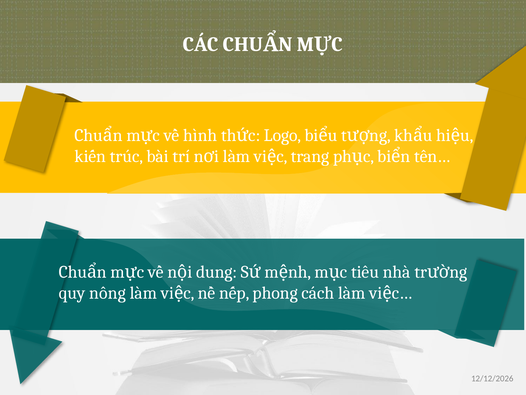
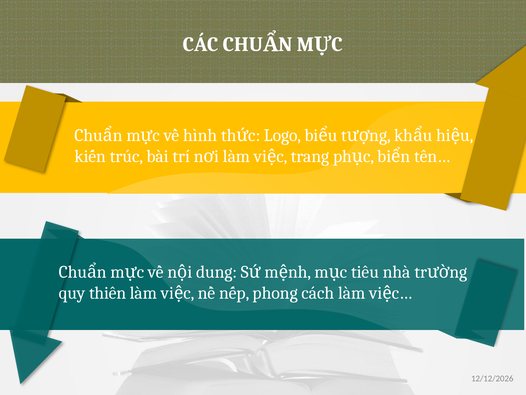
nông: nông -> thiên
